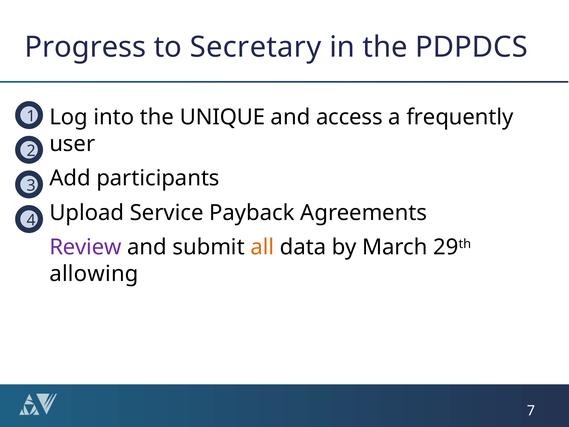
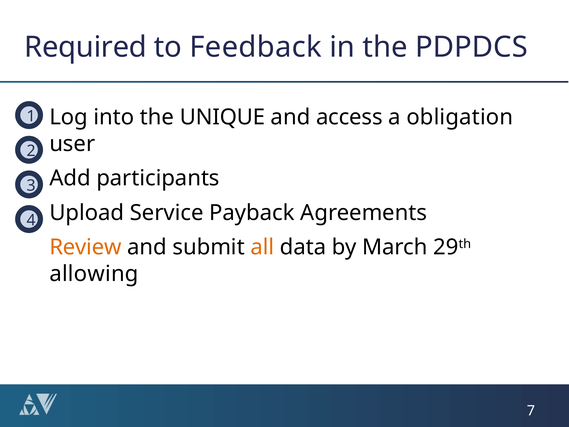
Progress: Progress -> Required
Secretary: Secretary -> Feedback
frequently: frequently -> obligation
Review colour: purple -> orange
